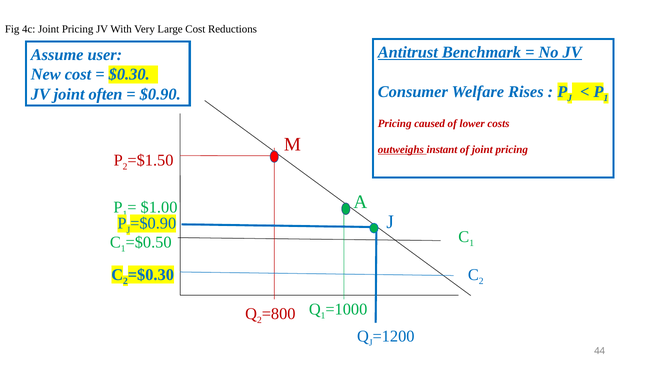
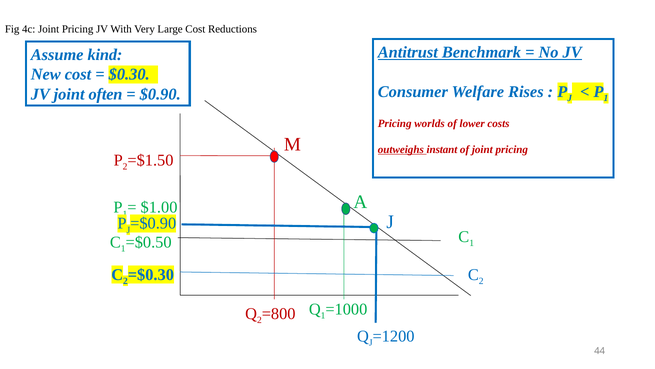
user: user -> kind
caused: caused -> worlds
